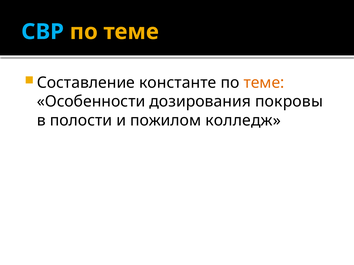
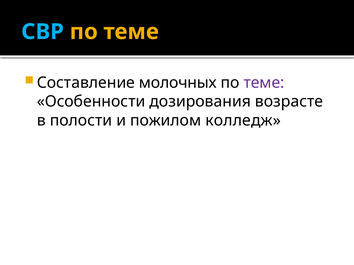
константе: константе -> молочных
теме at (264, 83) colour: orange -> purple
покровы: покровы -> возрасте
